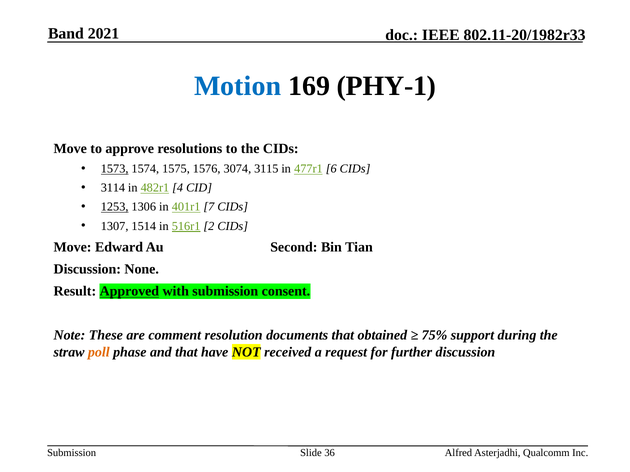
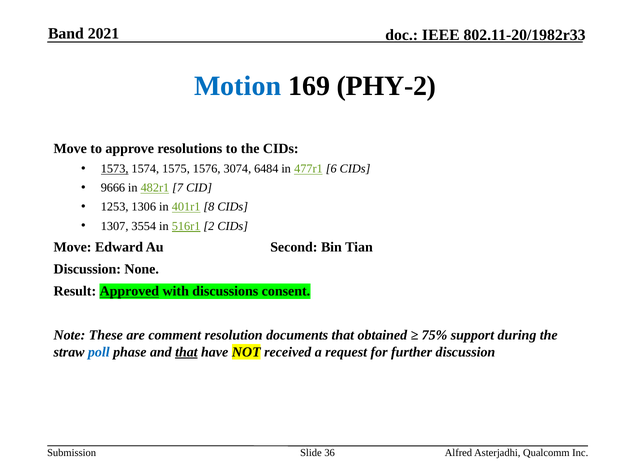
PHY-1: PHY-1 -> PHY-2
3115: 3115 -> 6484
3114: 3114 -> 9666
4: 4 -> 7
1253 underline: present -> none
7: 7 -> 8
1514: 1514 -> 3554
with submission: submission -> discussions
poll colour: orange -> blue
that at (186, 352) underline: none -> present
